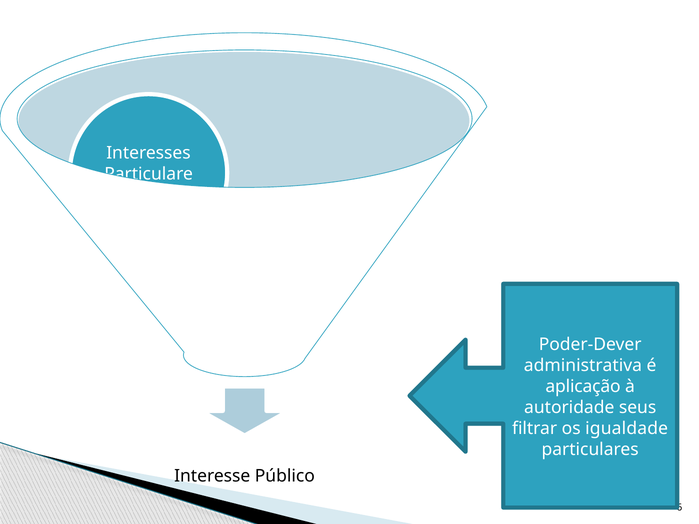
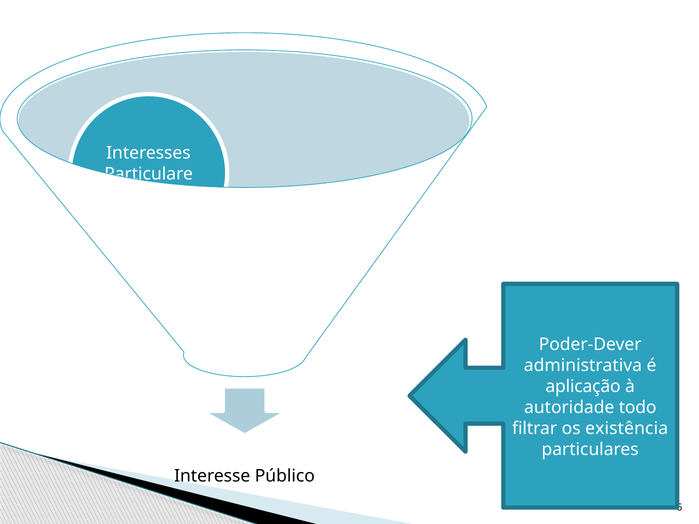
seus: seus -> todo
igualdade: igualdade -> existência
